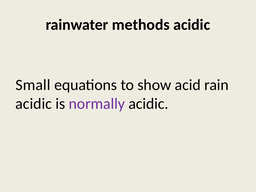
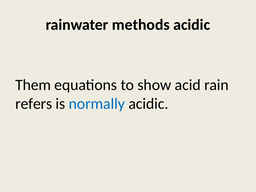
Small: Small -> Them
acidic at (34, 104): acidic -> refers
normally colour: purple -> blue
